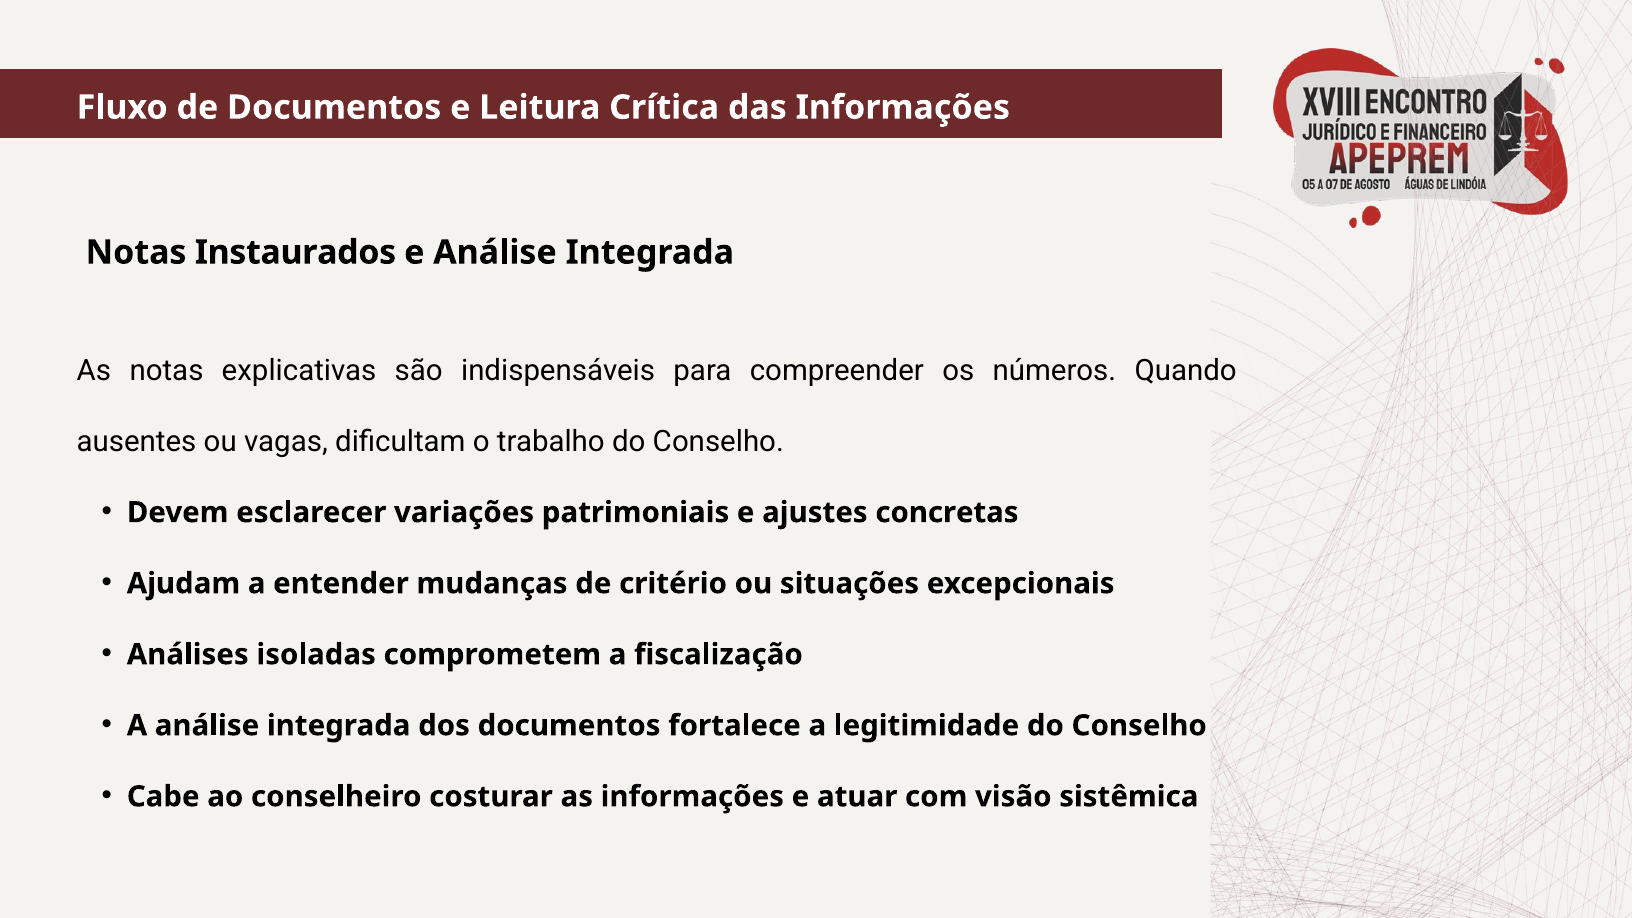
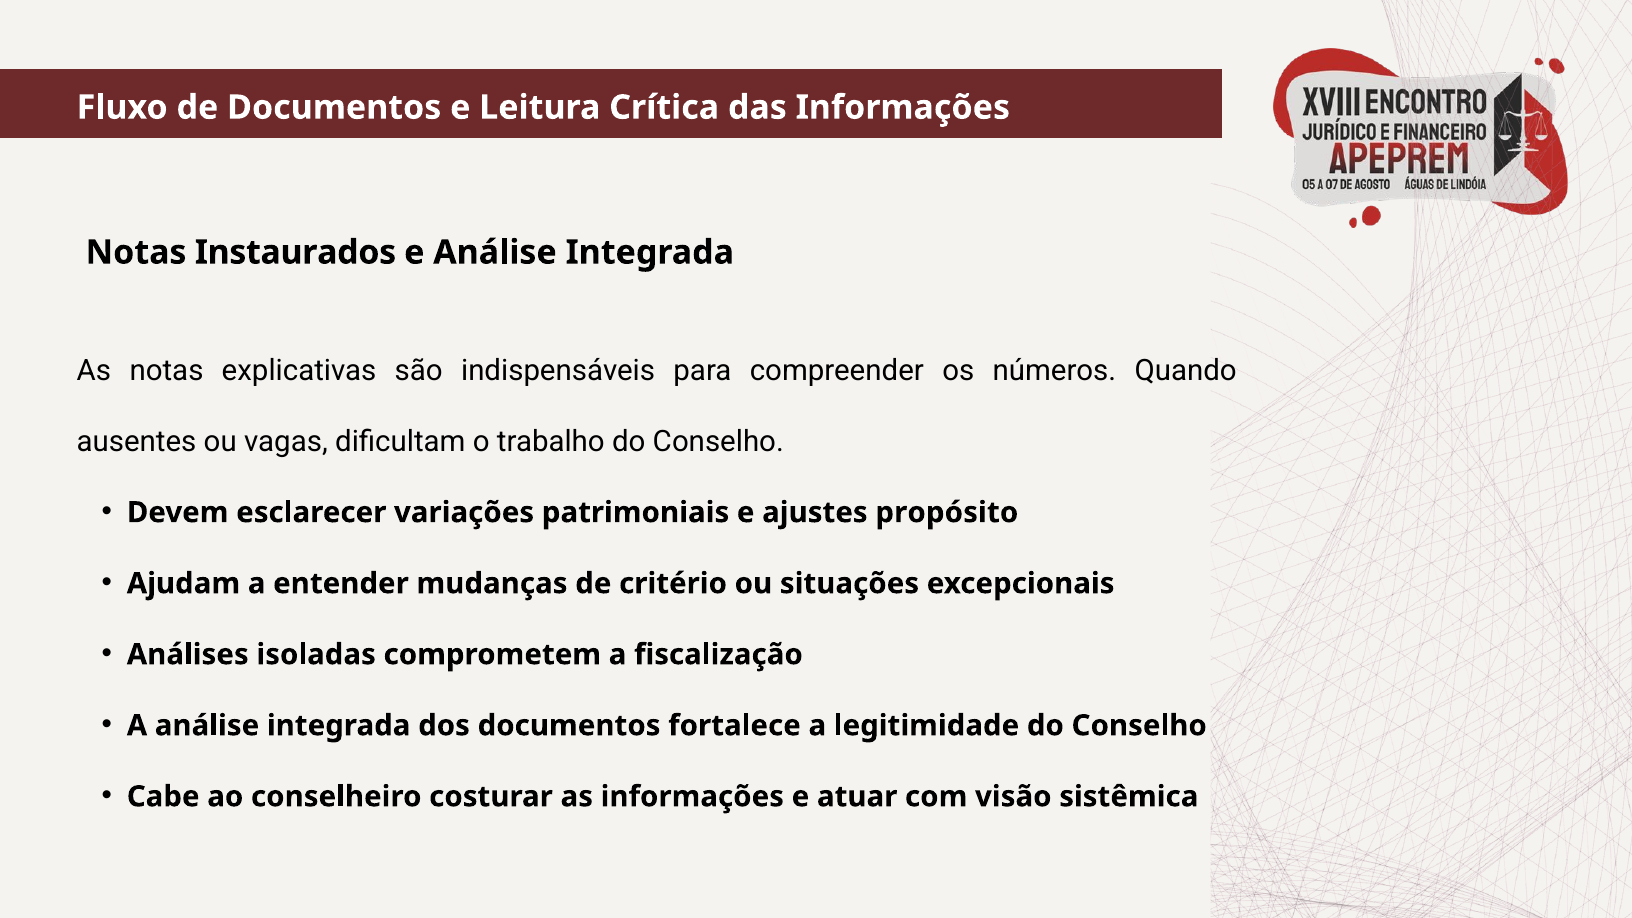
concretas: concretas -> propósito
